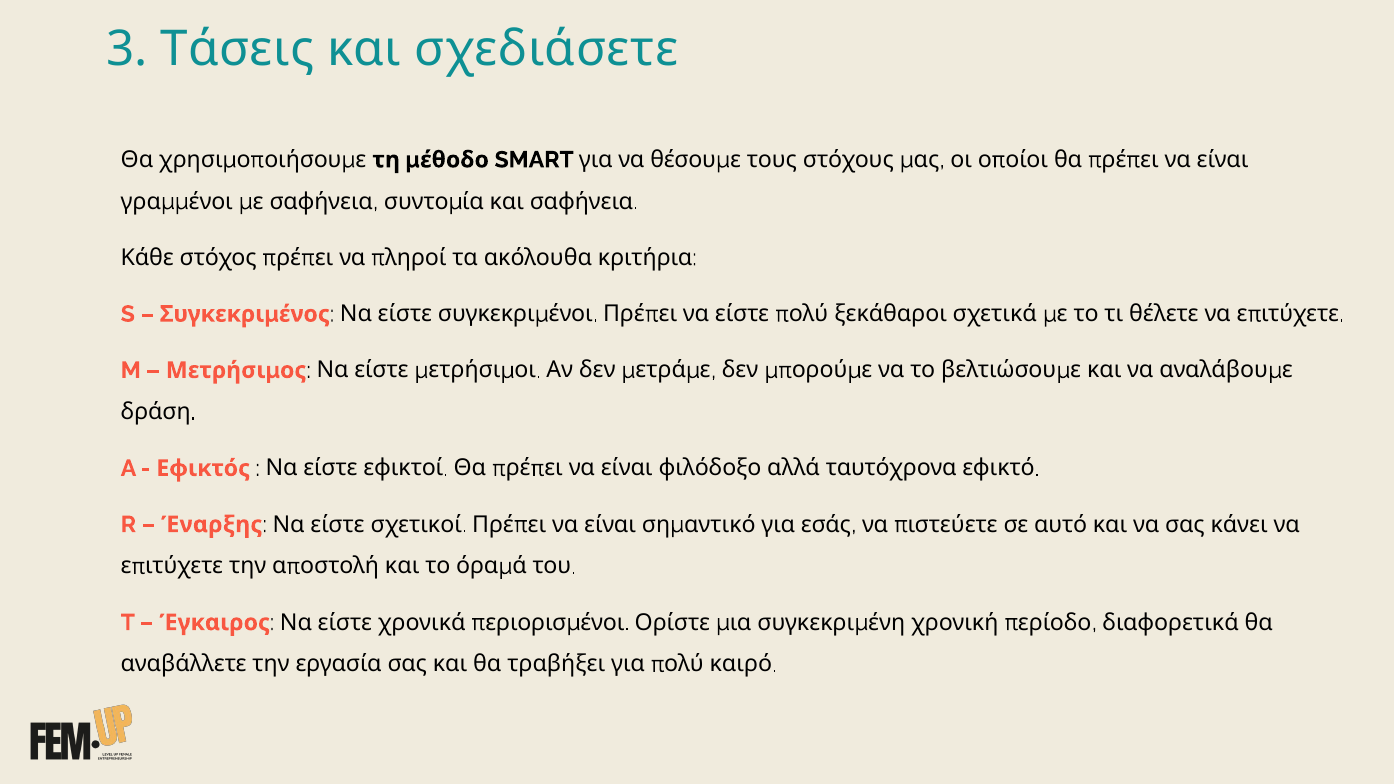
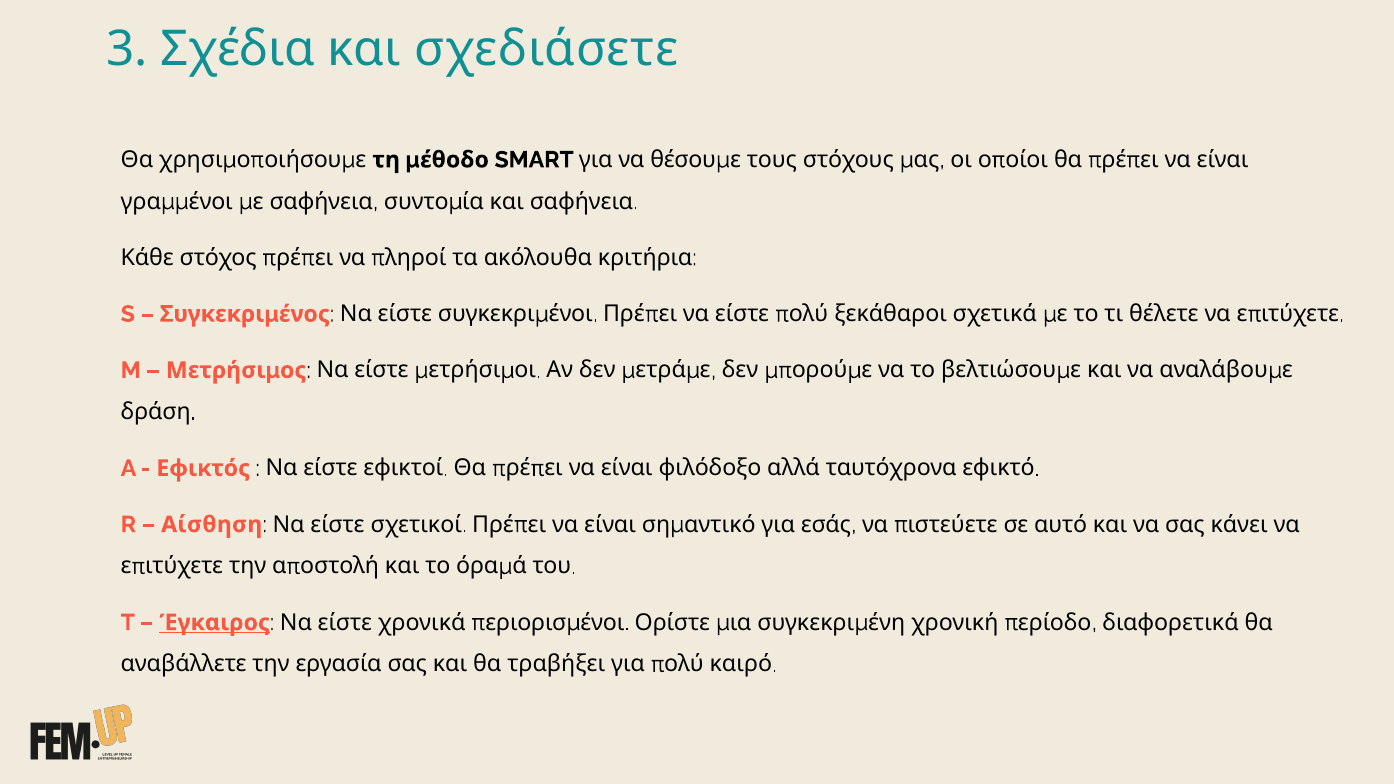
Τάσεις: Τάσεις -> Σχέδια
Έναρξης: Έναρξης -> Αίσθηση
Έγκαιρος underline: none -> present
